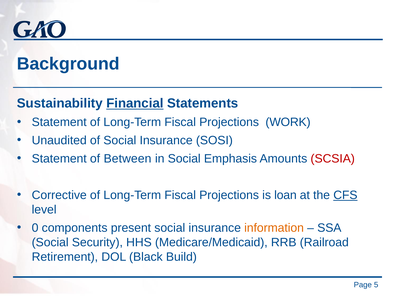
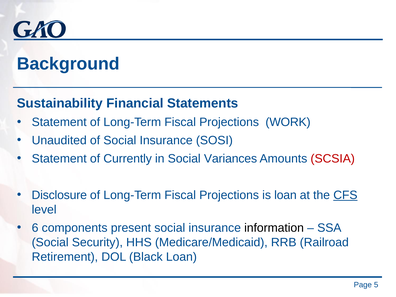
Financial underline: present -> none
Between: Between -> Currently
Emphasis: Emphasis -> Variances
Corrective: Corrective -> Disclosure
0: 0 -> 6
information colour: orange -> black
Black Build: Build -> Loan
